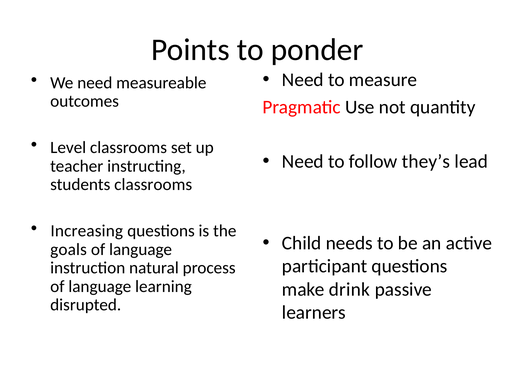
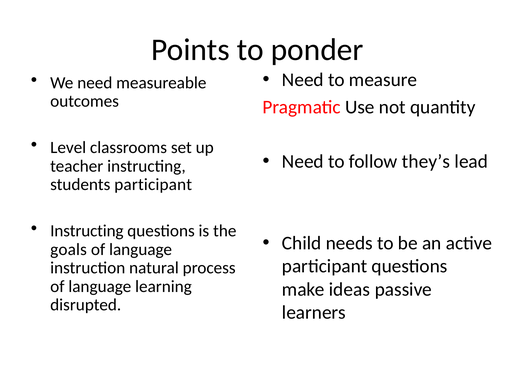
students classrooms: classrooms -> participant
Increasing at (87, 231): Increasing -> Instructing
drink: drink -> ideas
